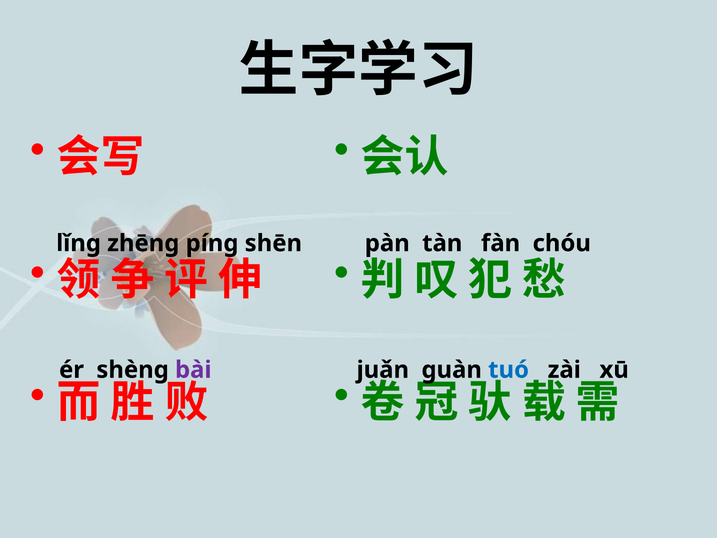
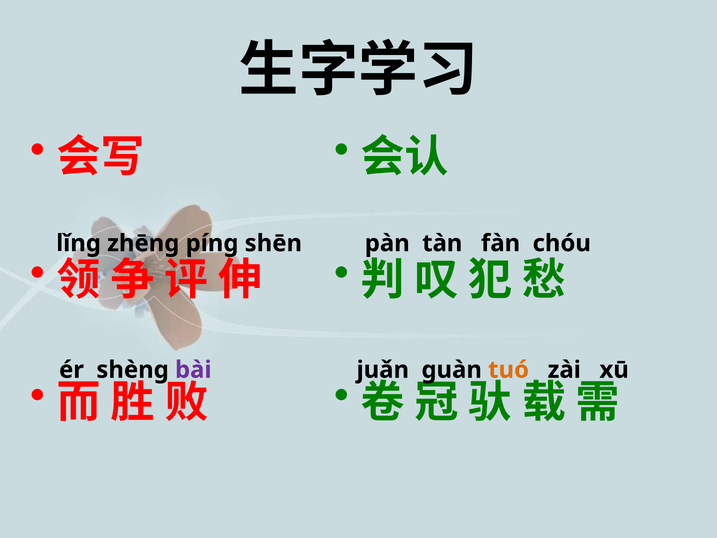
tuó colour: blue -> orange
